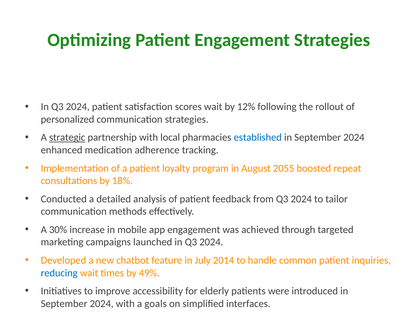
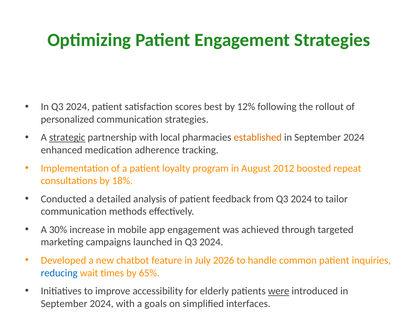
scores wait: wait -> best
established colour: blue -> orange
2055: 2055 -> 2012
2014: 2014 -> 2026
49%: 49% -> 65%
were underline: none -> present
